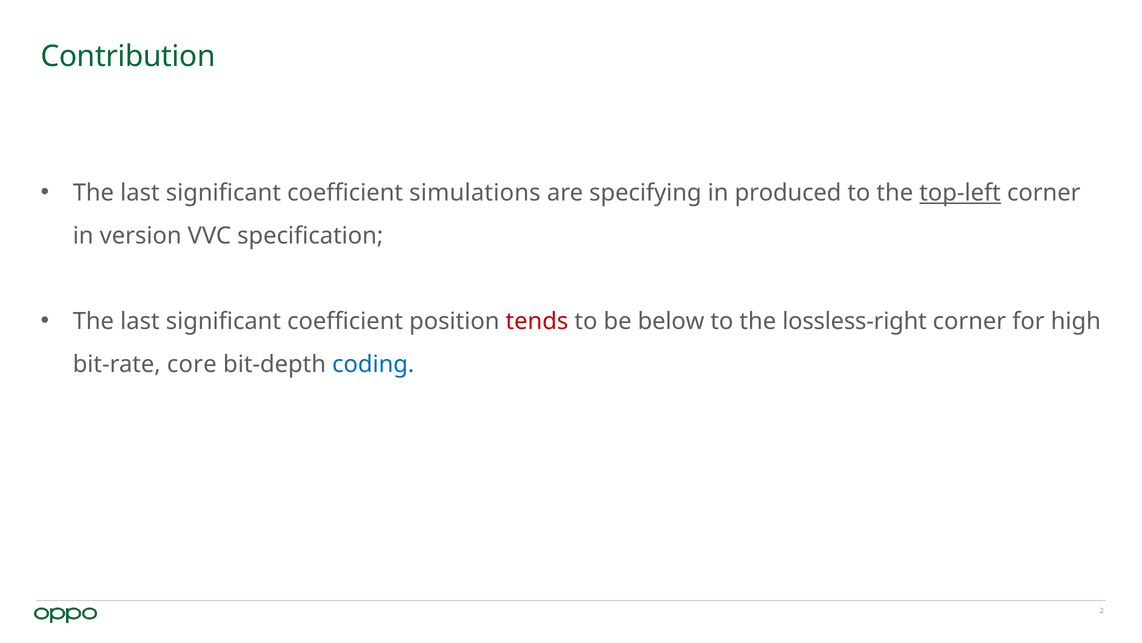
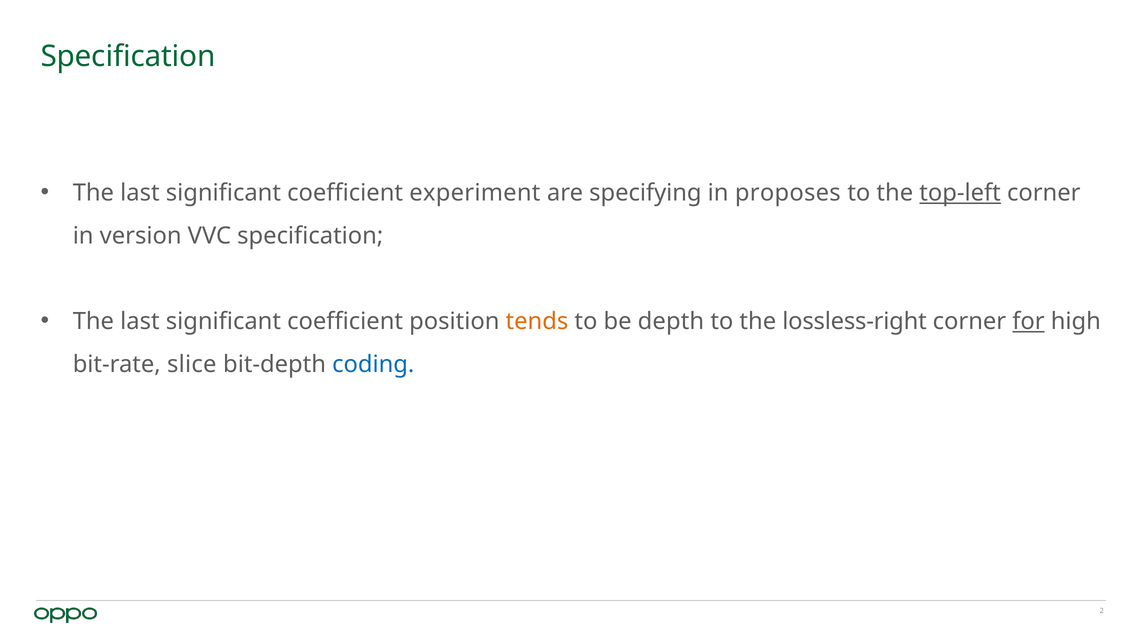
Contribution at (128, 57): Contribution -> Specification
simulations: simulations -> experiment
produced: produced -> proposes
tends colour: red -> orange
below: below -> depth
for underline: none -> present
core: core -> slice
